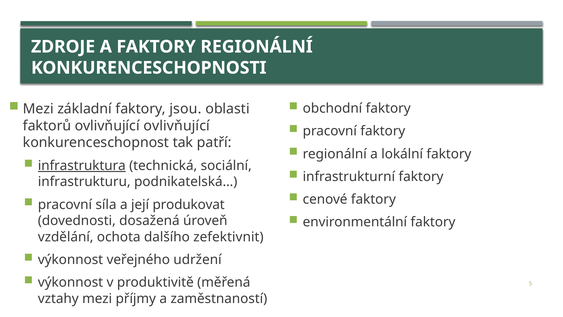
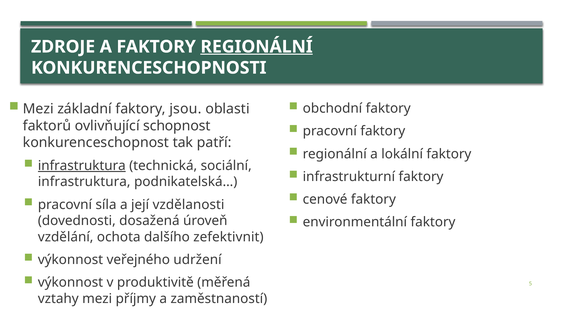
REGIONÁLNÍ at (257, 47) underline: none -> present
ovlivňující ovlivňující: ovlivňující -> schopnost
infrastrukturu at (84, 182): infrastrukturu -> infrastruktura
produkovat: produkovat -> vzdělanosti
